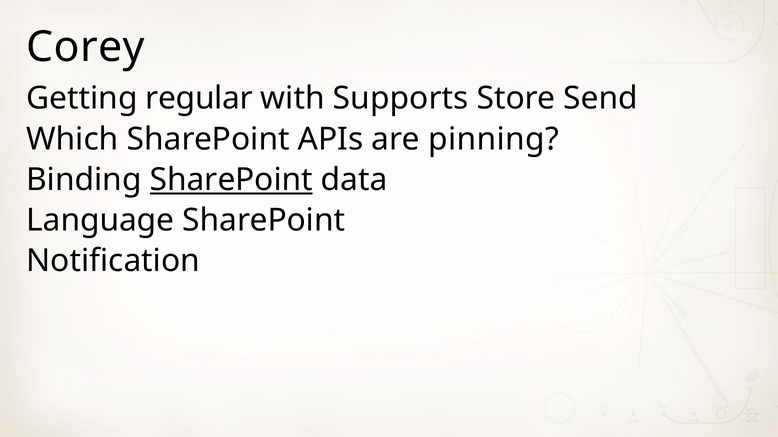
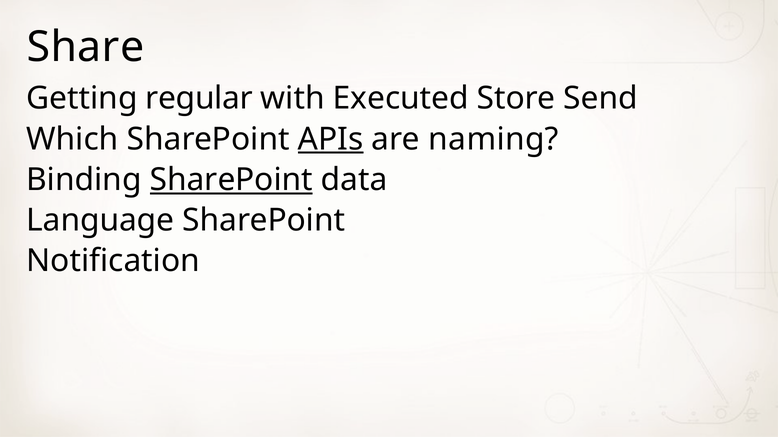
Corey: Corey -> Share
Supports: Supports -> Executed
APIs underline: none -> present
pinning: pinning -> naming
